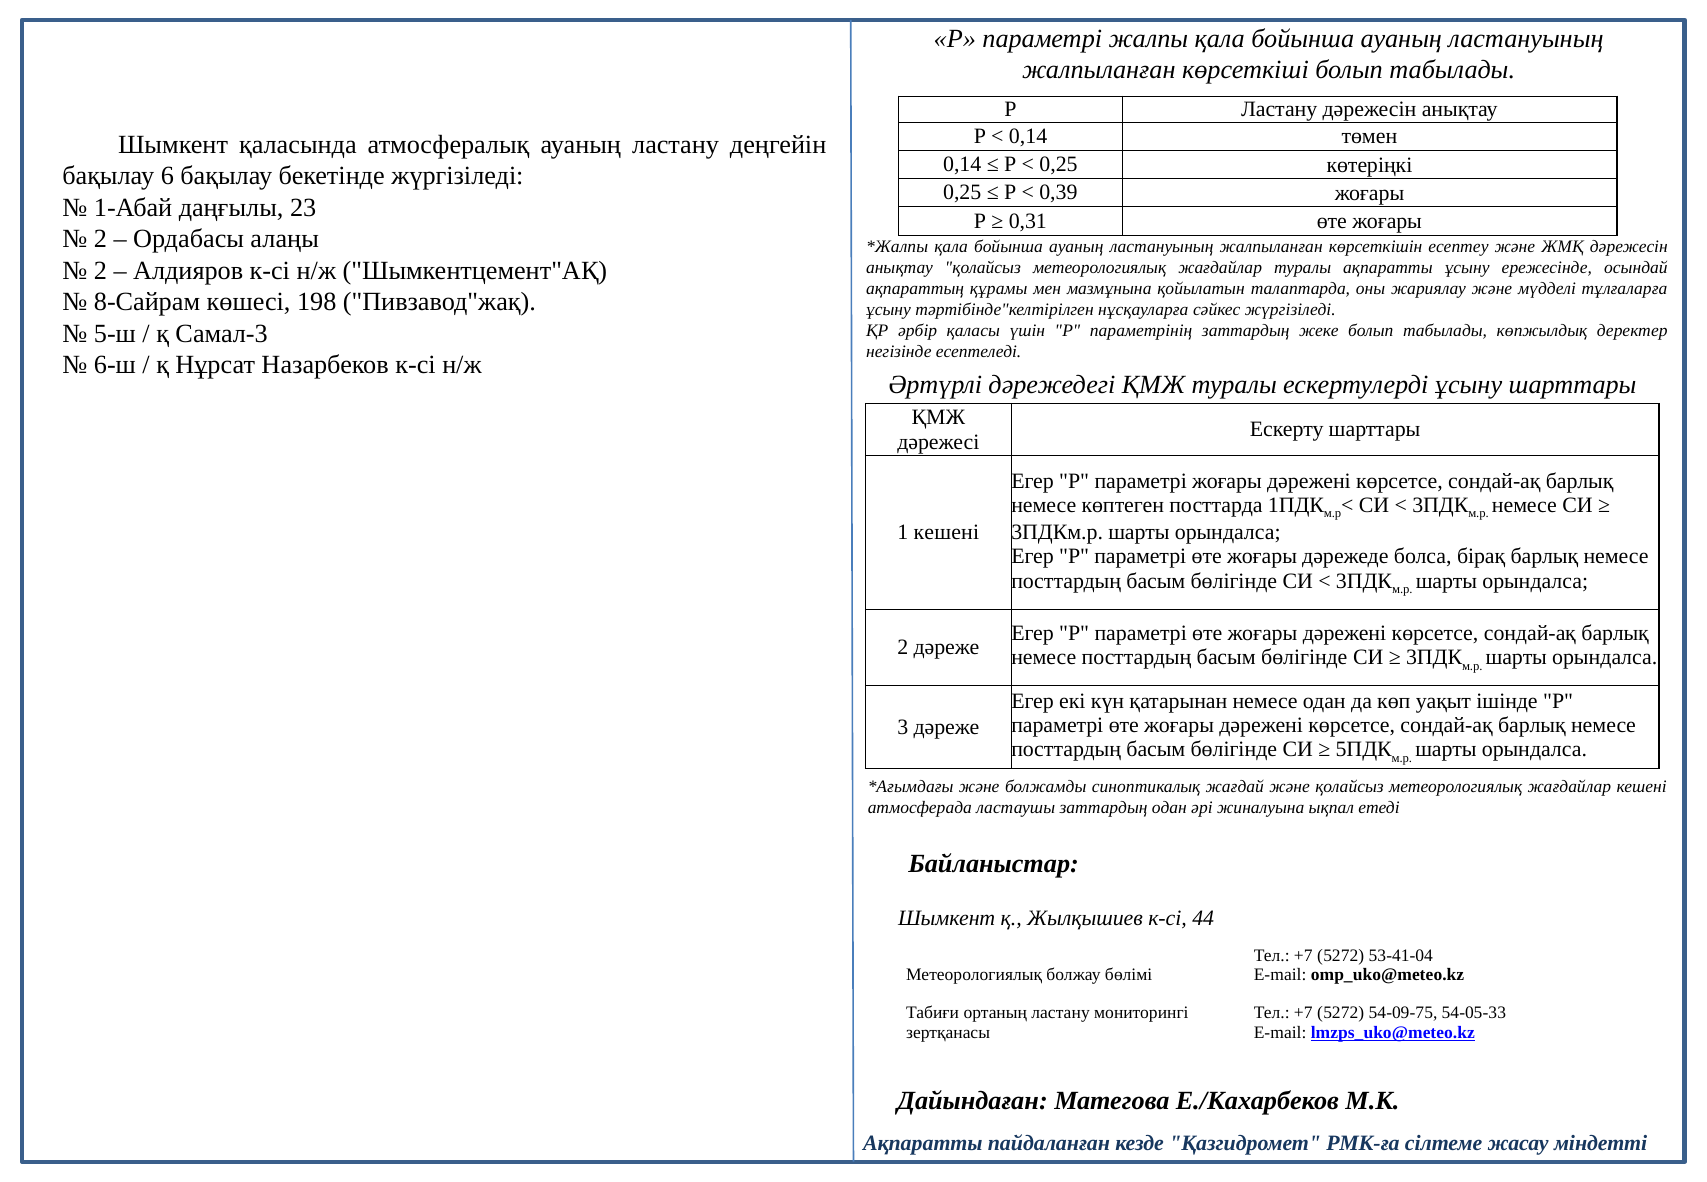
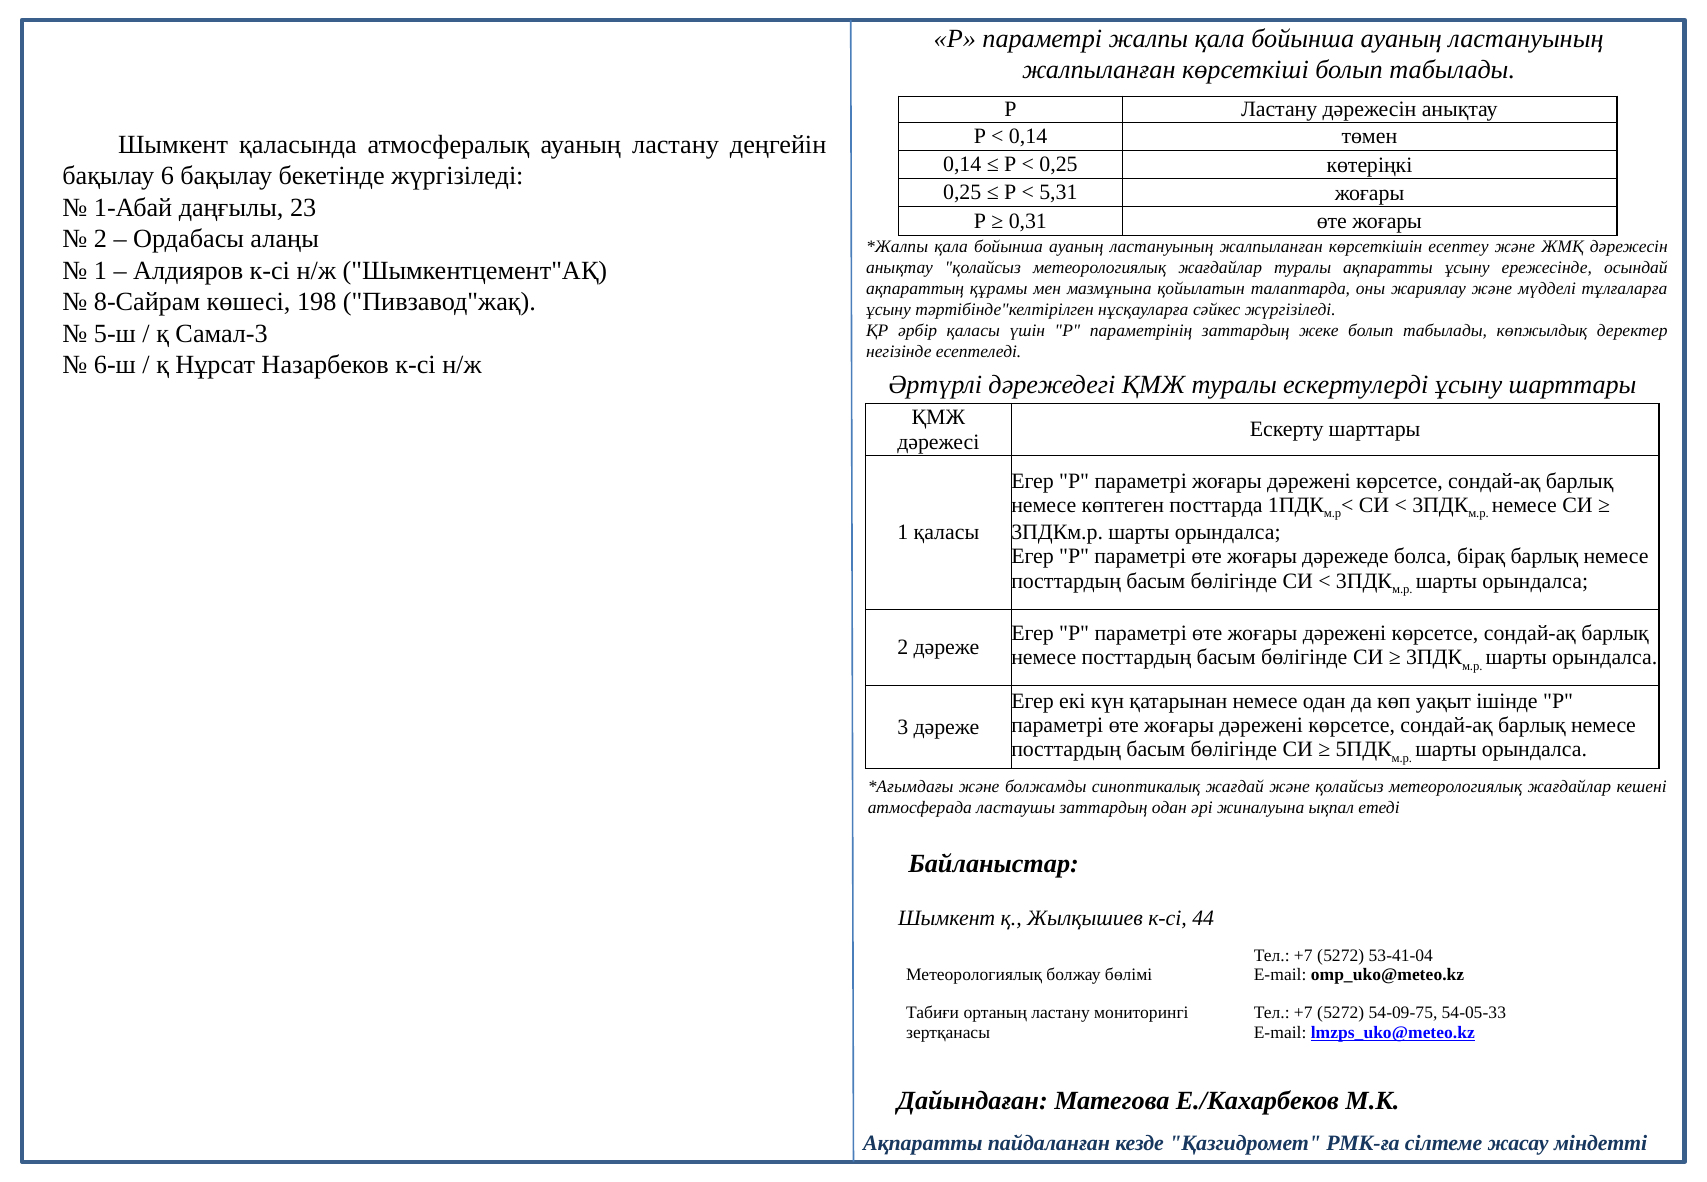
0,39: 0,39 -> 5,31
2 at (100, 271): 2 -> 1
1 кешені: кешені -> қаласы
